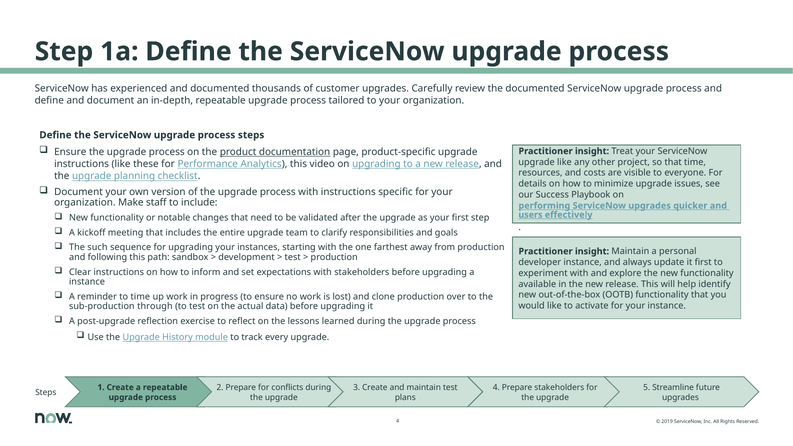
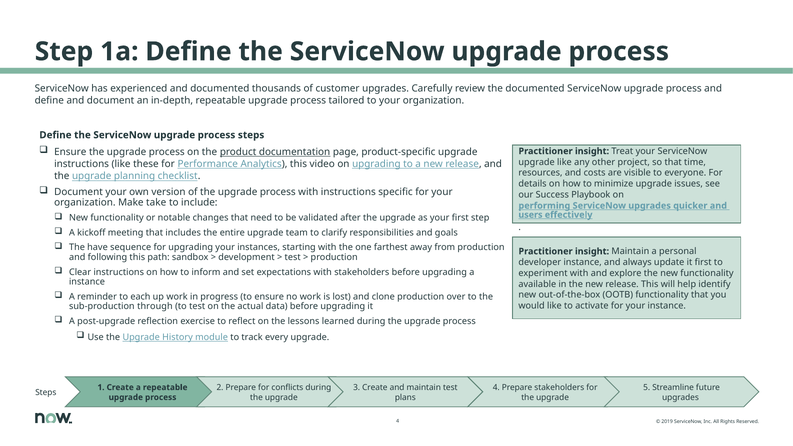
staff: staff -> take
such: such -> have
to time: time -> each
